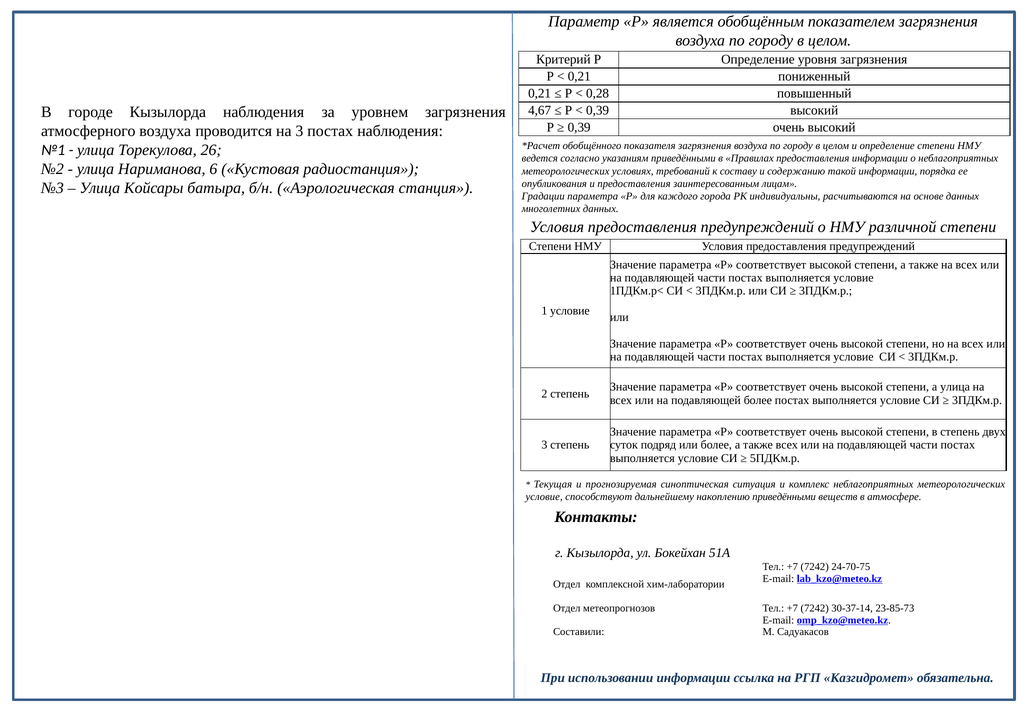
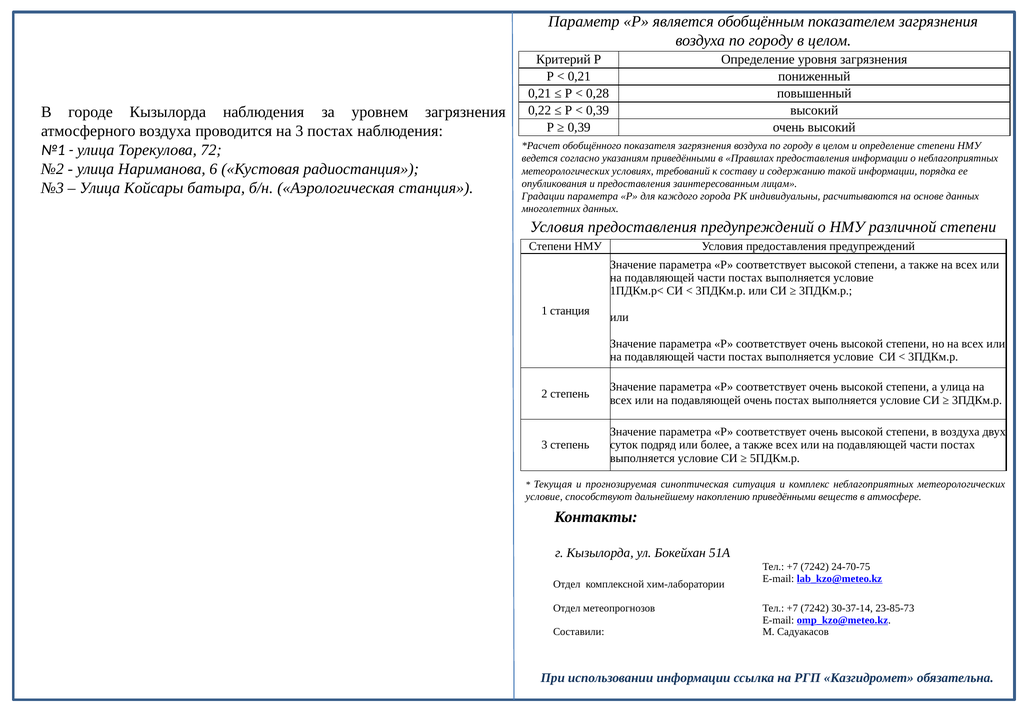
4,67: 4,67 -> 0,22
26: 26 -> 72
1 условие: условие -> станция
подавляющей более: более -> очень
в степень: степень -> воздуха
